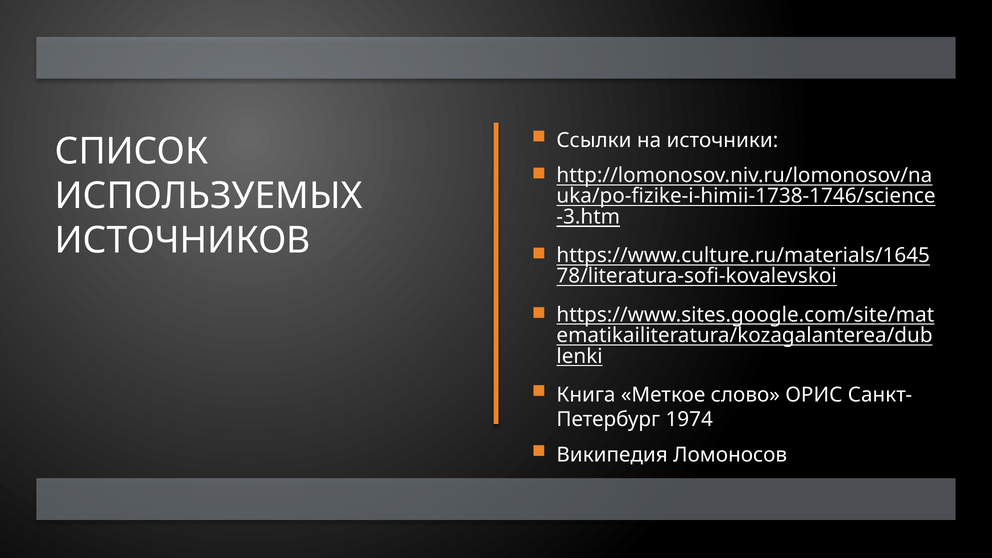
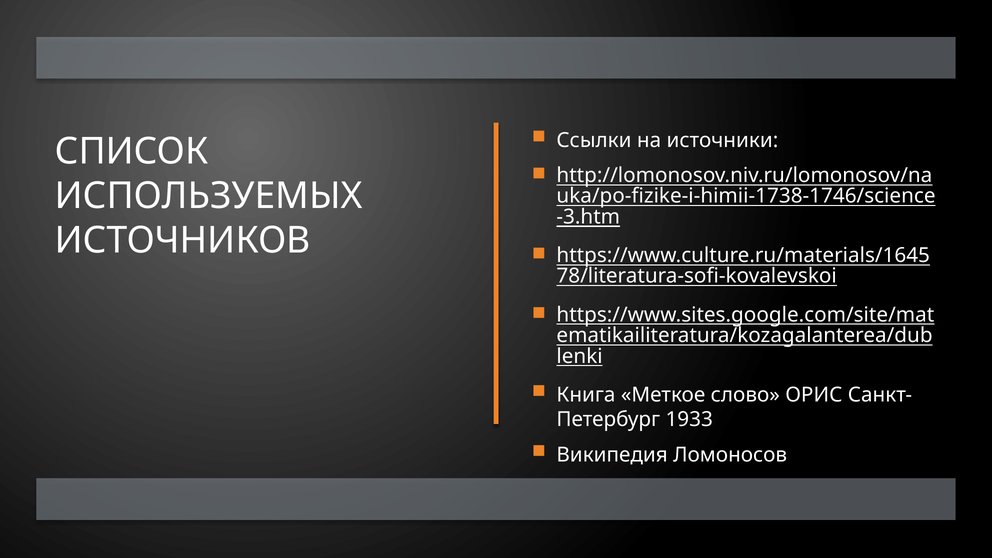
1974: 1974 -> 1933
